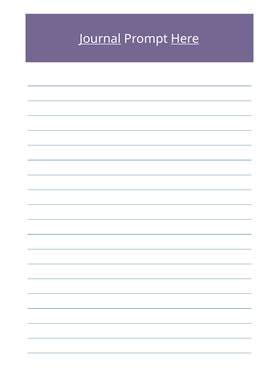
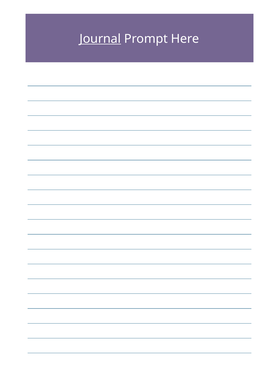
Here underline: present -> none
